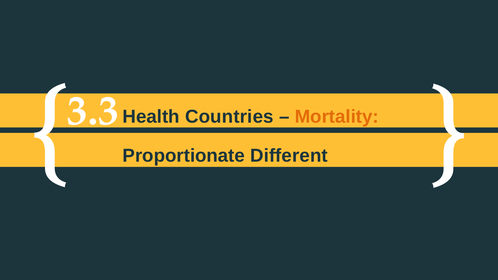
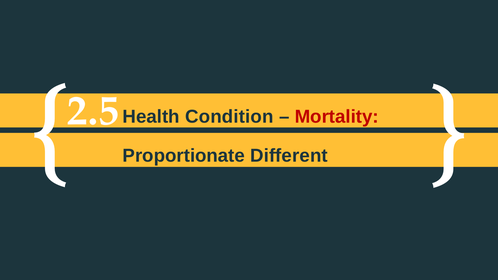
3.3: 3.3 -> 2.5
Countries: Countries -> Condition
Mortality colour: orange -> red
